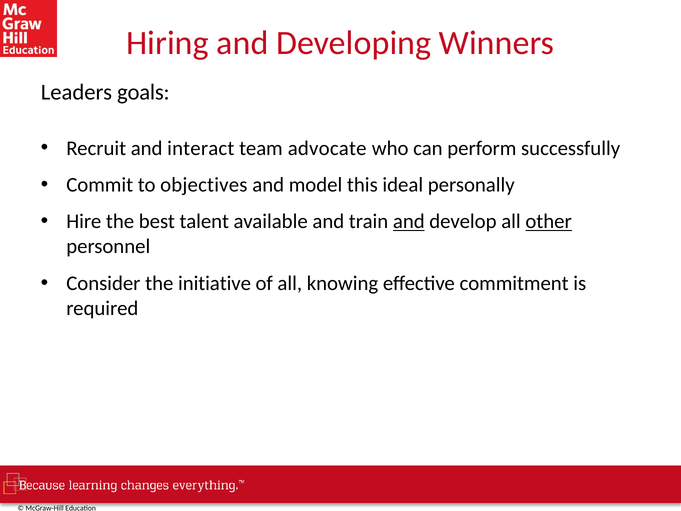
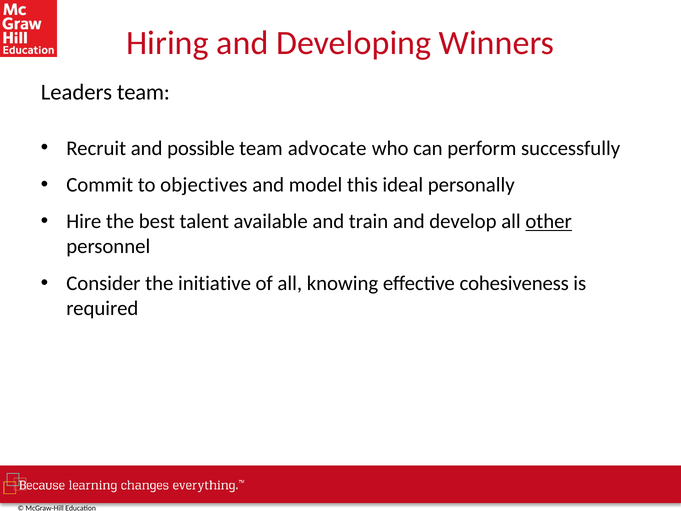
Leaders goals: goals -> team
interact: interact -> possible
and at (409, 222) underline: present -> none
commitment: commitment -> cohesiveness
